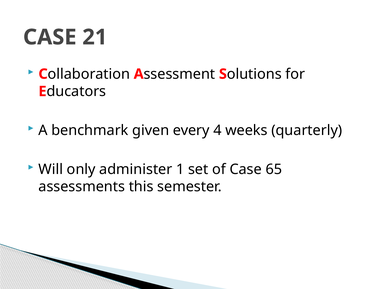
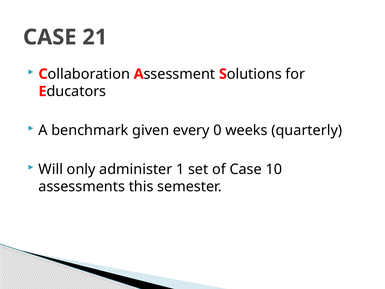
4: 4 -> 0
65: 65 -> 10
